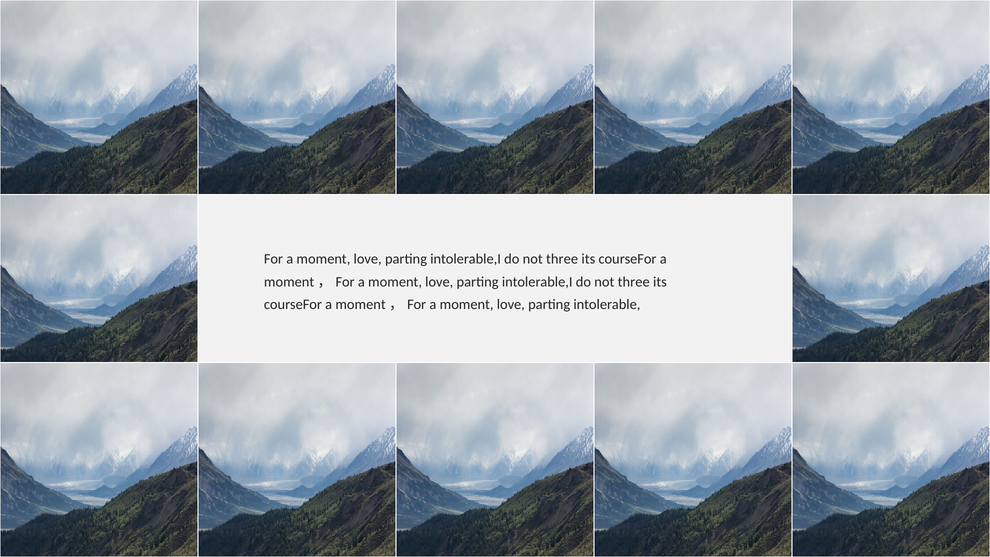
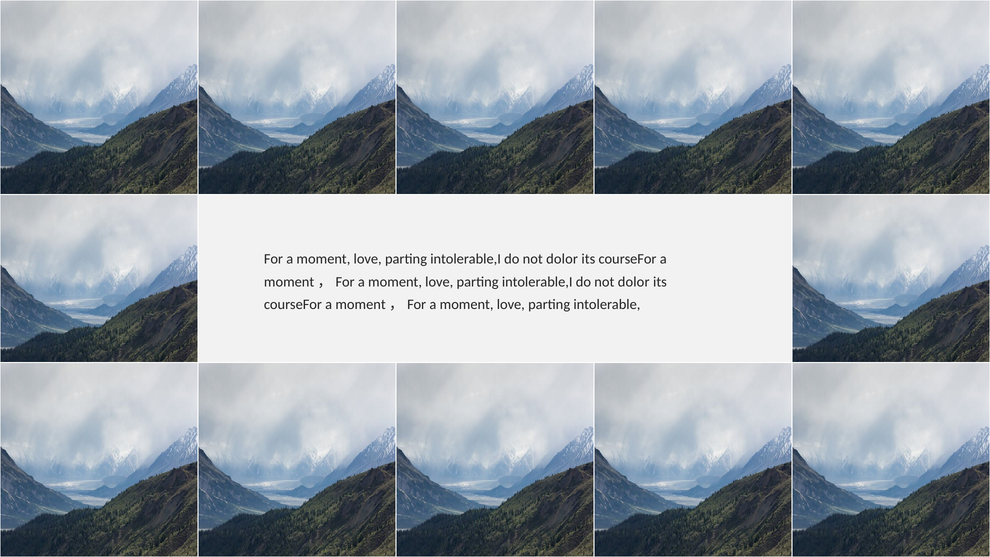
three at (562, 259): three -> dolor
three at (634, 282): three -> dolor
